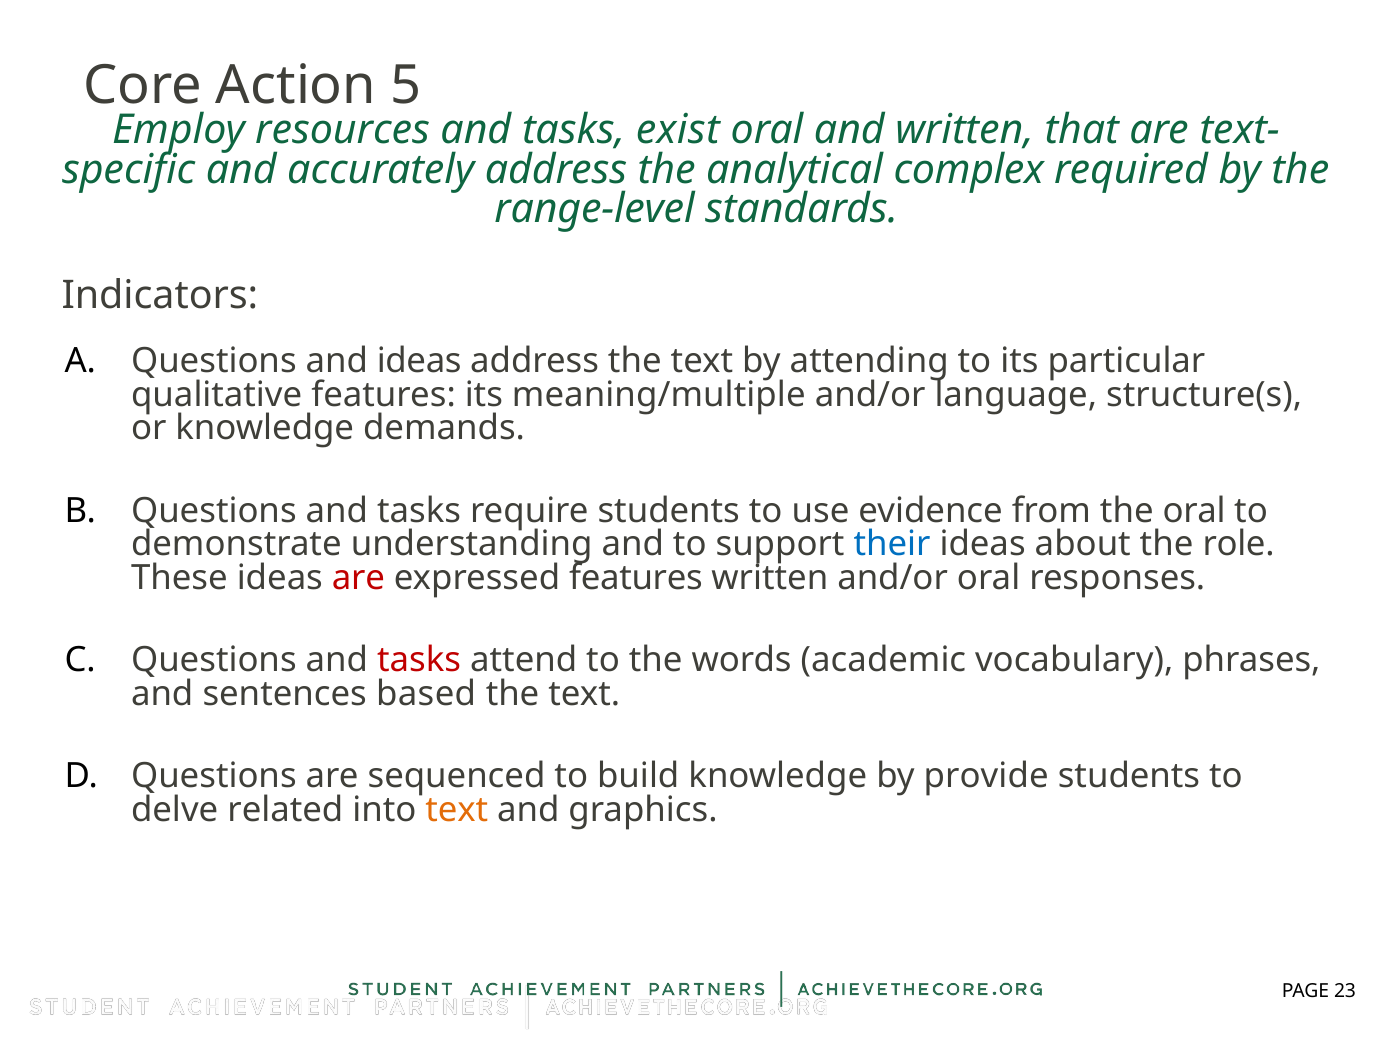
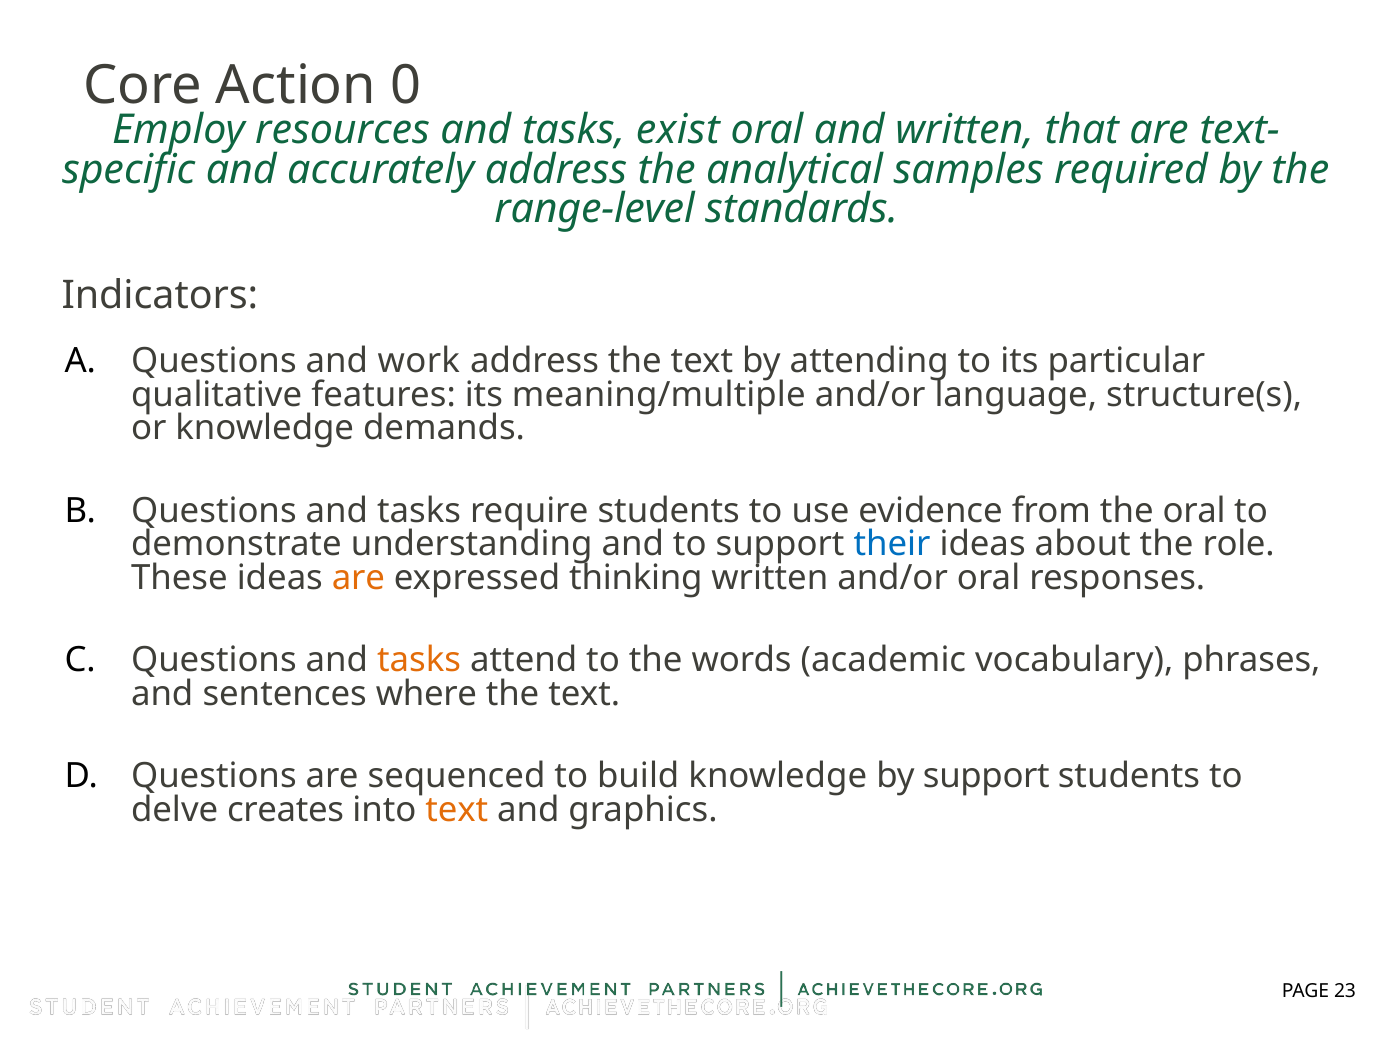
5: 5 -> 0
complex: complex -> samples
and ideas: ideas -> work
are at (358, 578) colour: red -> orange
expressed features: features -> thinking
tasks at (419, 660) colour: red -> orange
based: based -> where
by provide: provide -> support
related: related -> creates
